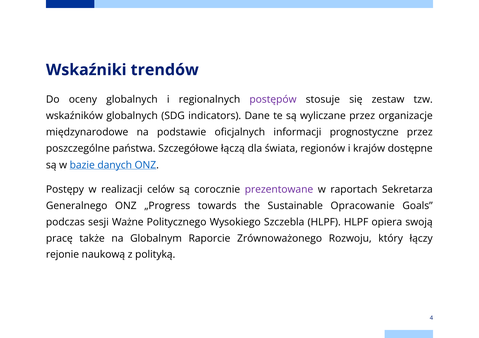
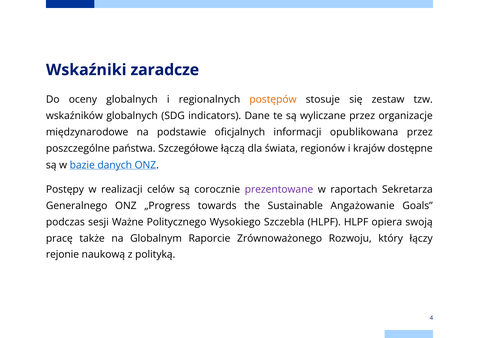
trendów: trendów -> zaradcze
postępów colour: purple -> orange
prognostyczne: prognostyczne -> opublikowana
Opracowanie: Opracowanie -> Angażowanie
